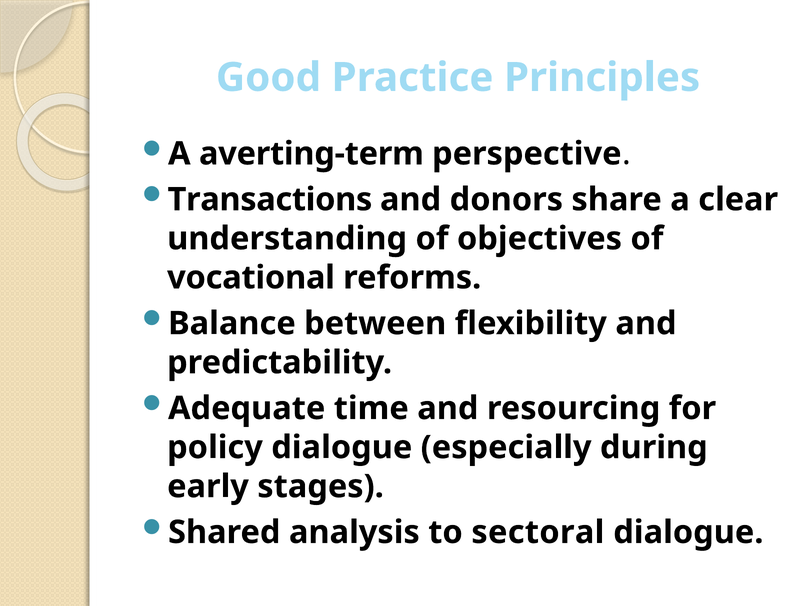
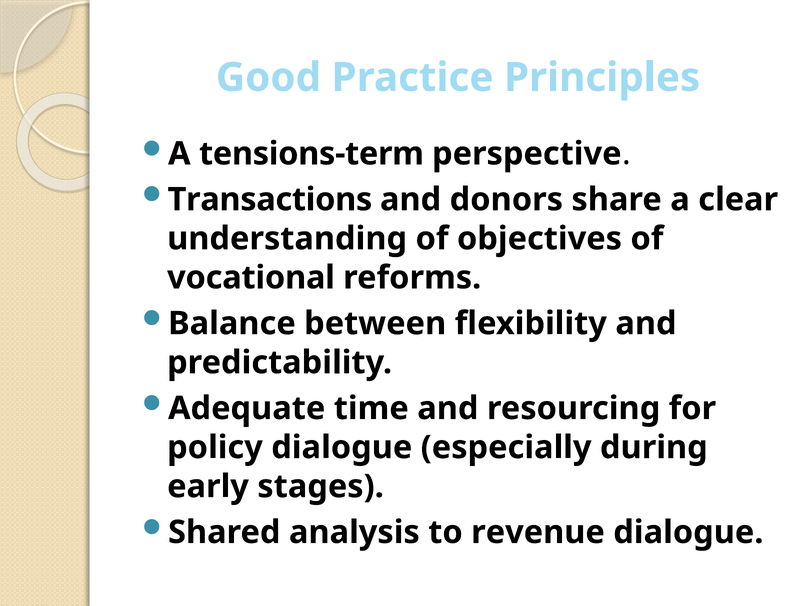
averting-term: averting-term -> tensions-term
sectoral: sectoral -> revenue
